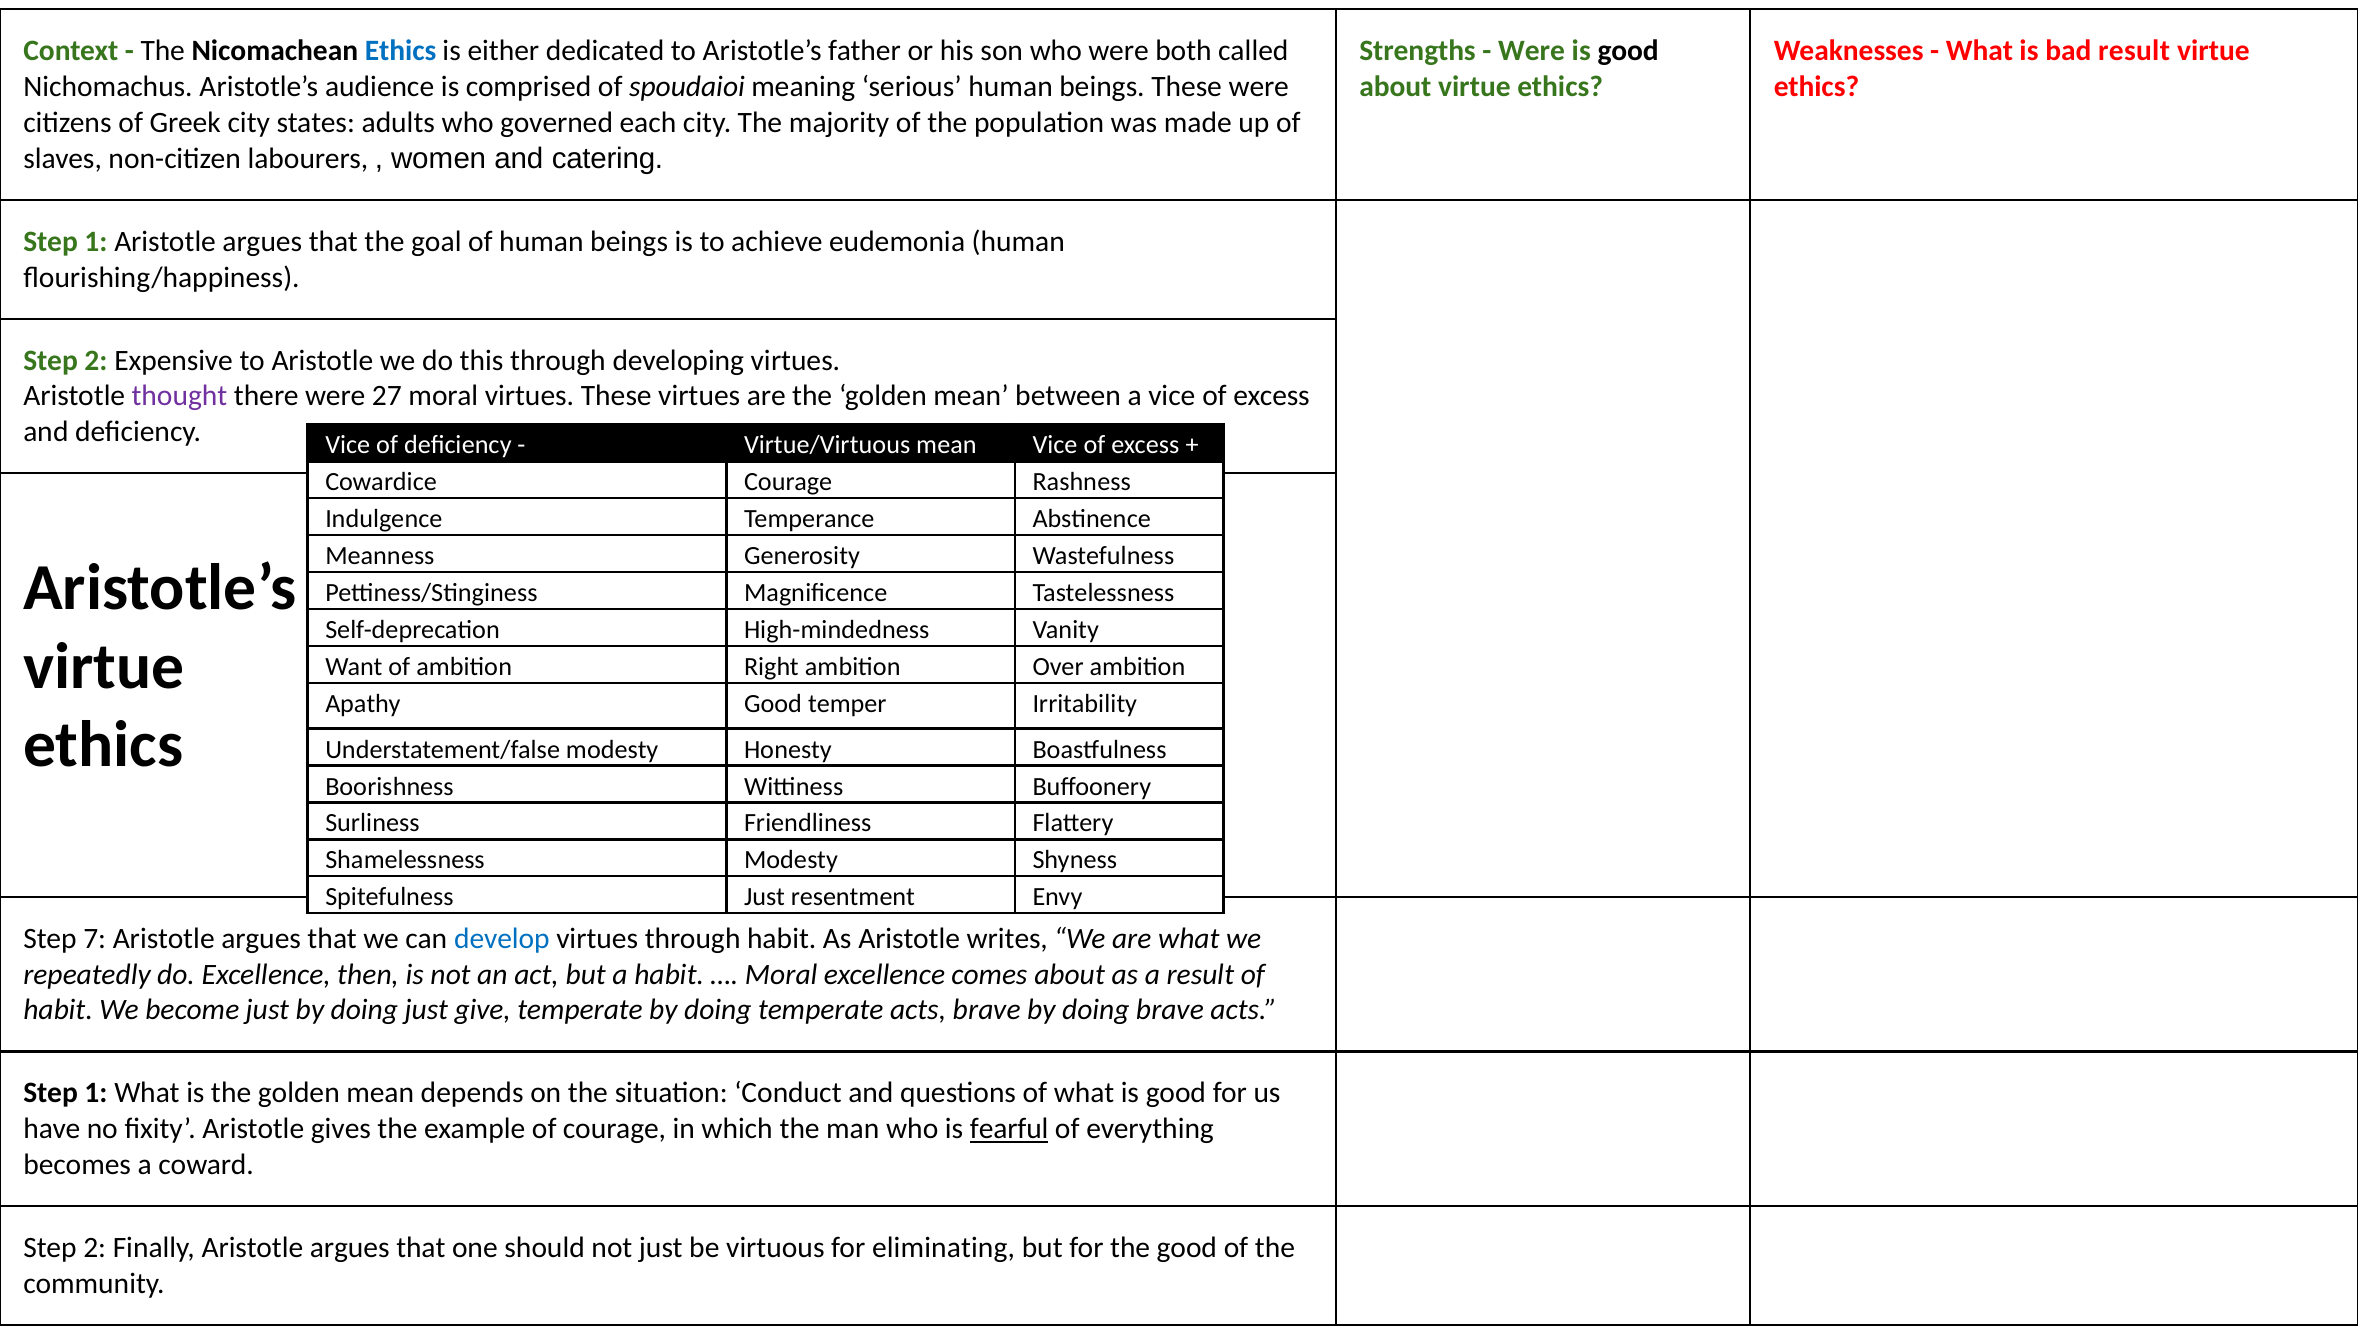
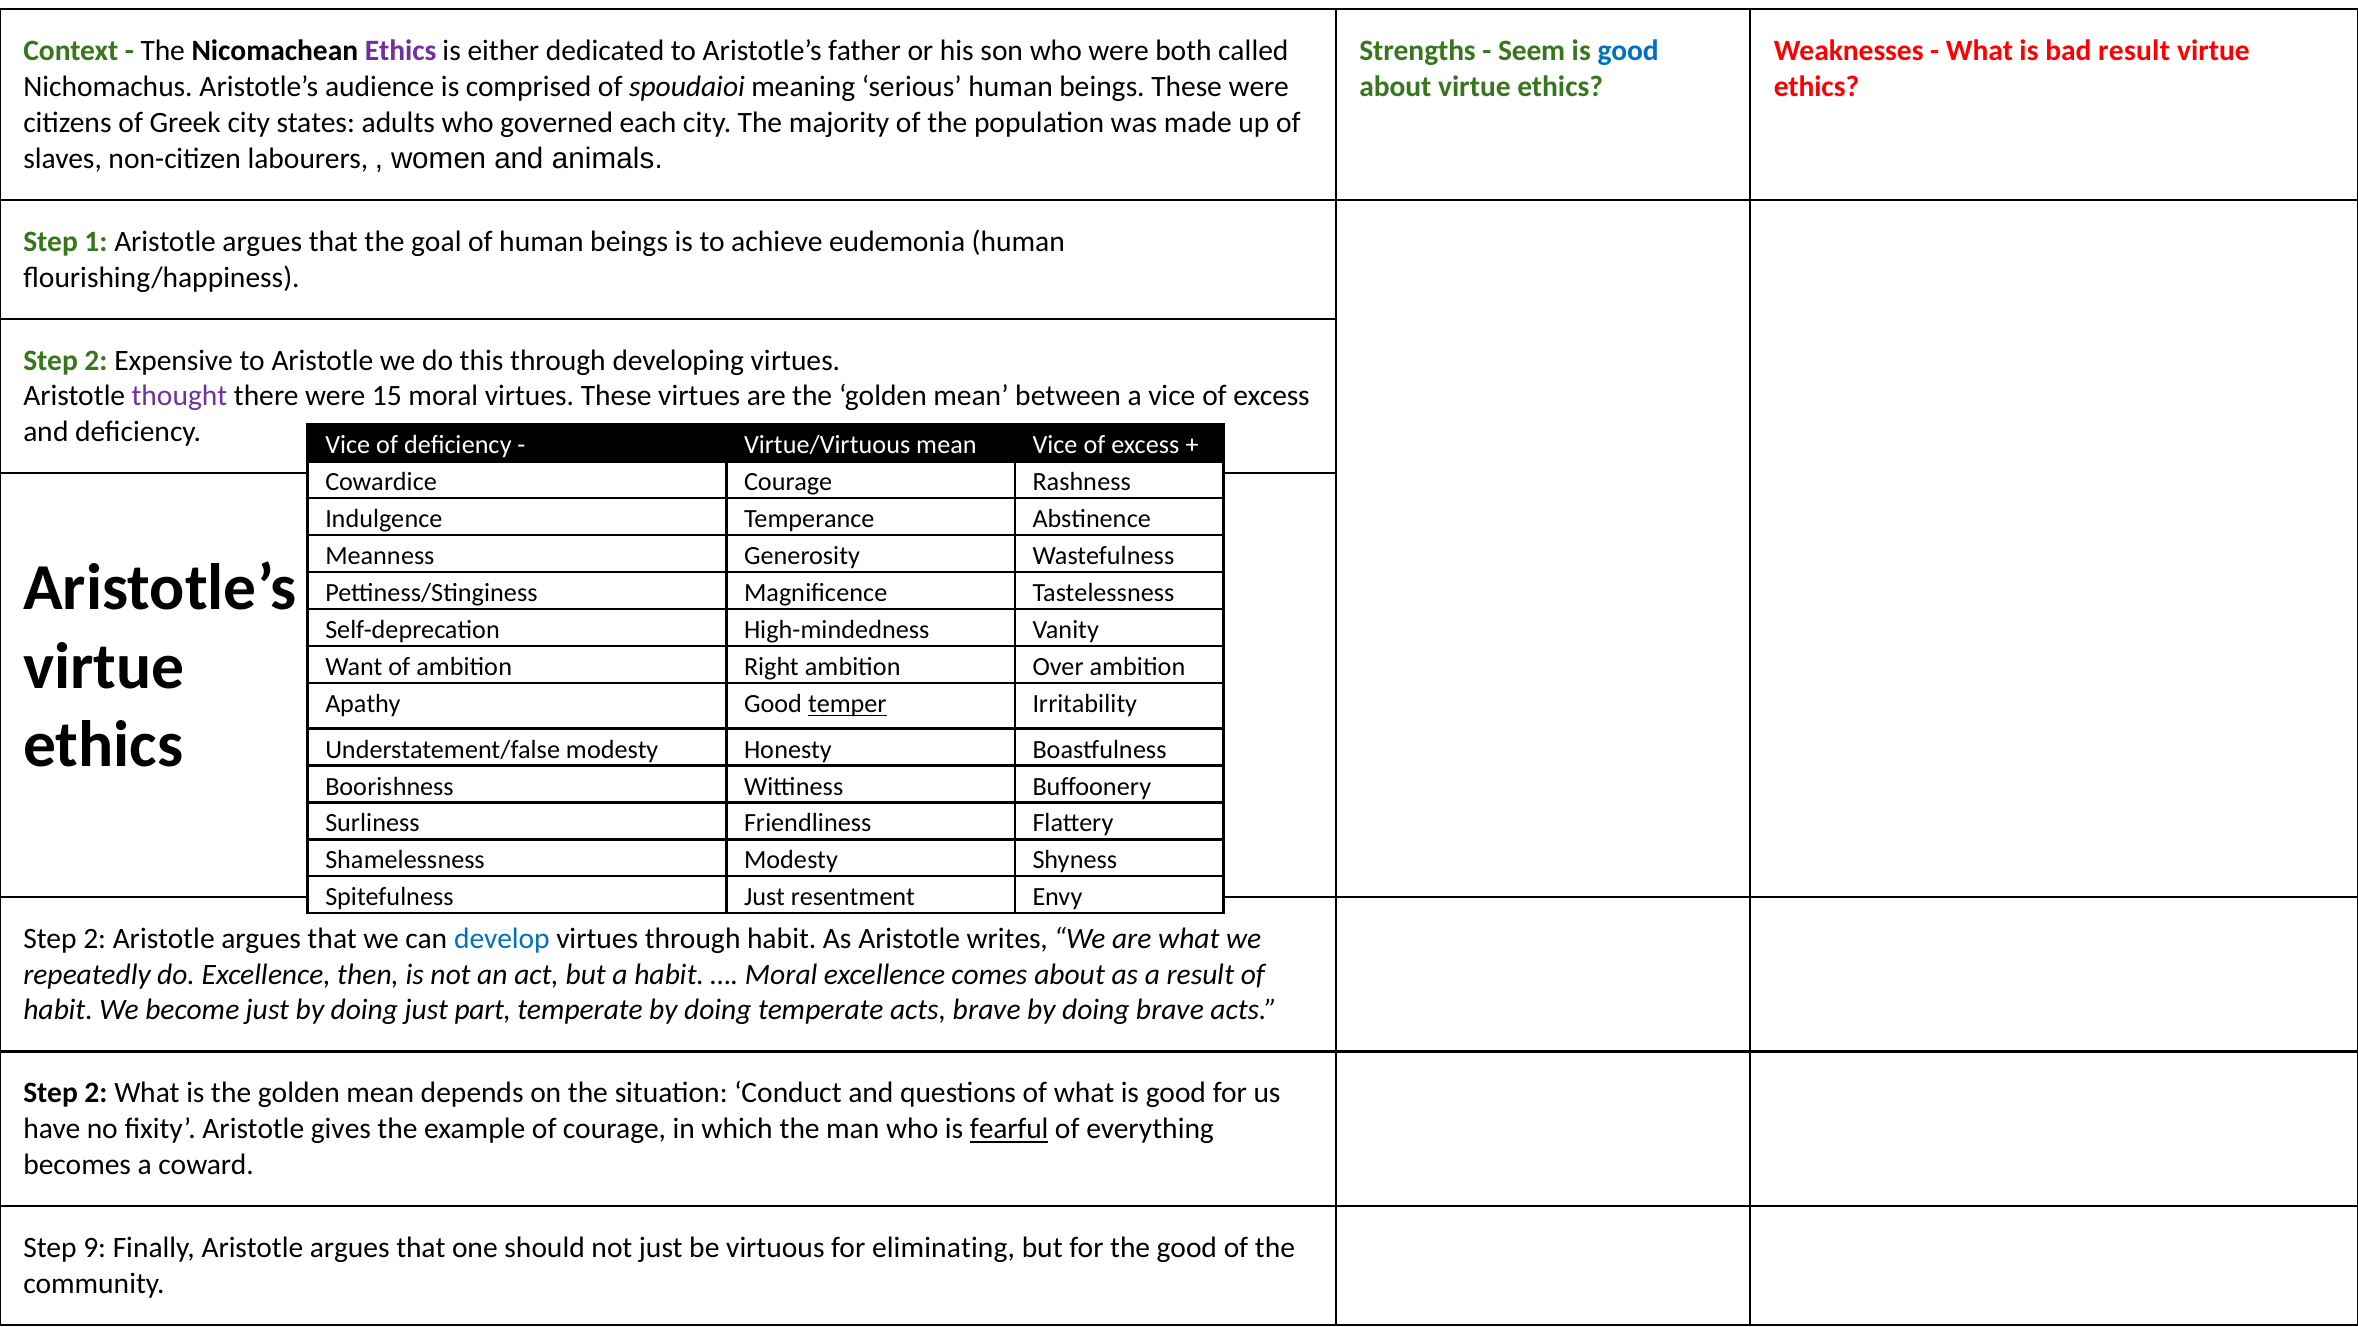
Ethics at (401, 51) colour: blue -> purple
Were at (1532, 51): Were -> Seem
good at (1628, 51) colour: black -> blue
catering: catering -> animals
27: 27 -> 15
temper underline: none -> present
7 at (95, 938): 7 -> 2
give: give -> part
1 at (96, 1093): 1 -> 2
2 at (95, 1247): 2 -> 9
